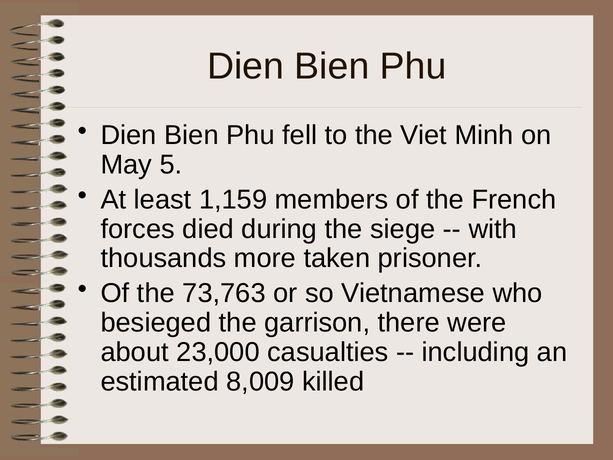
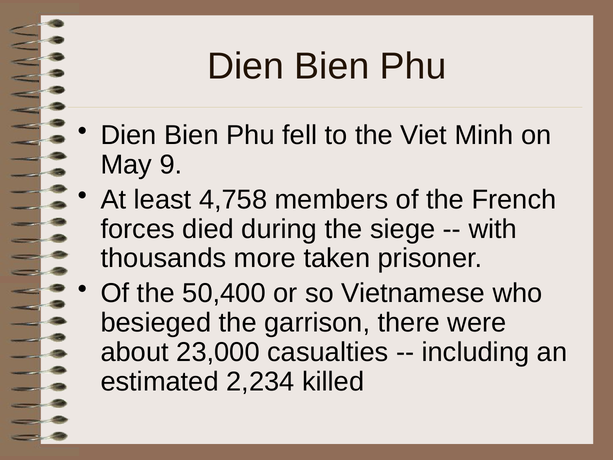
5: 5 -> 9
1,159: 1,159 -> 4,758
73,763: 73,763 -> 50,400
8,009: 8,009 -> 2,234
